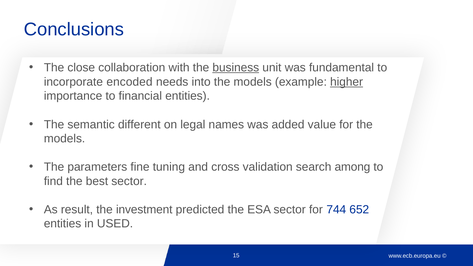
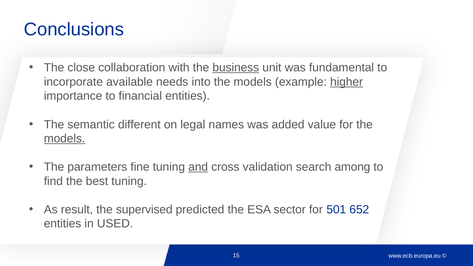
encoded: encoded -> available
models at (65, 139) underline: none -> present
and underline: none -> present
best sector: sector -> tuning
investment: investment -> supervised
744: 744 -> 501
